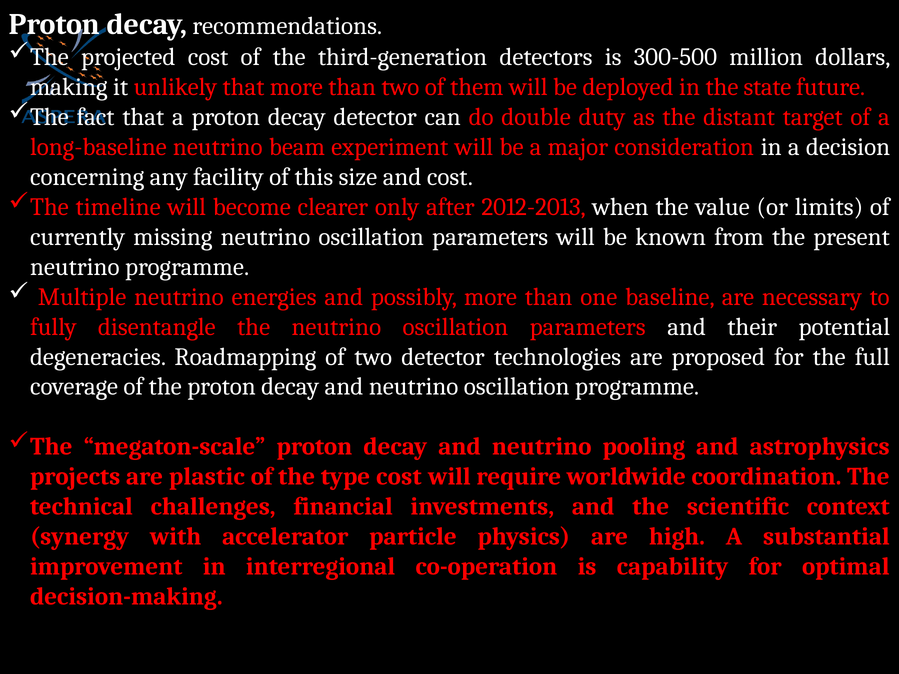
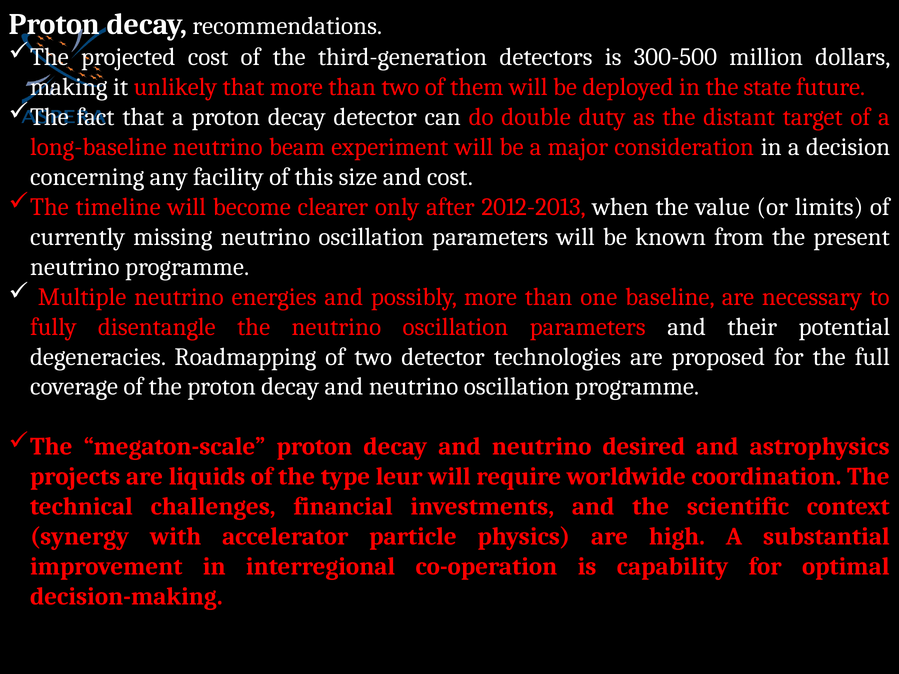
pooling: pooling -> desired
plastic: plastic -> liquids
type cost: cost -> leur
